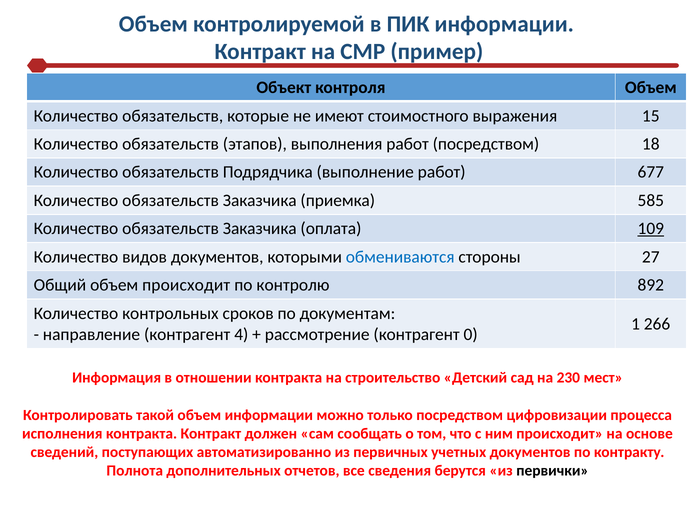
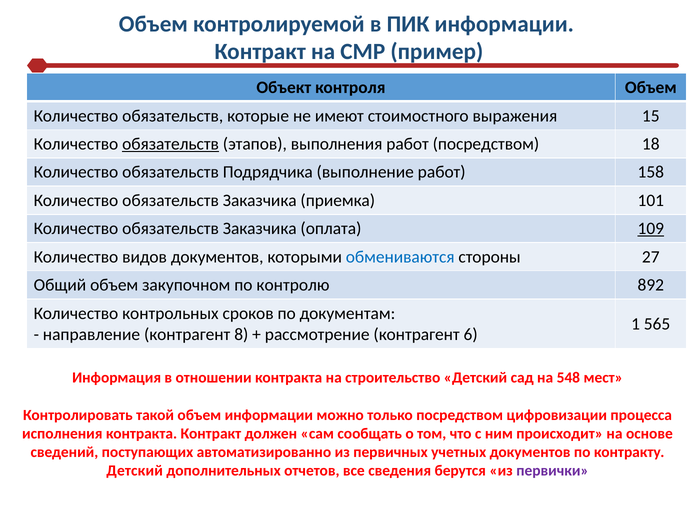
обязательств at (171, 144) underline: none -> present
677: 677 -> 158
585: 585 -> 101
объем происходит: происходит -> закупочном
266: 266 -> 565
4: 4 -> 8
0: 0 -> 6
230: 230 -> 548
Полнота at (135, 471): Полнота -> Детский
первички colour: black -> purple
